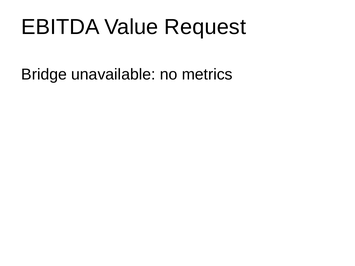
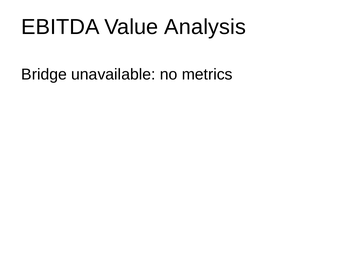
Request: Request -> Analysis
